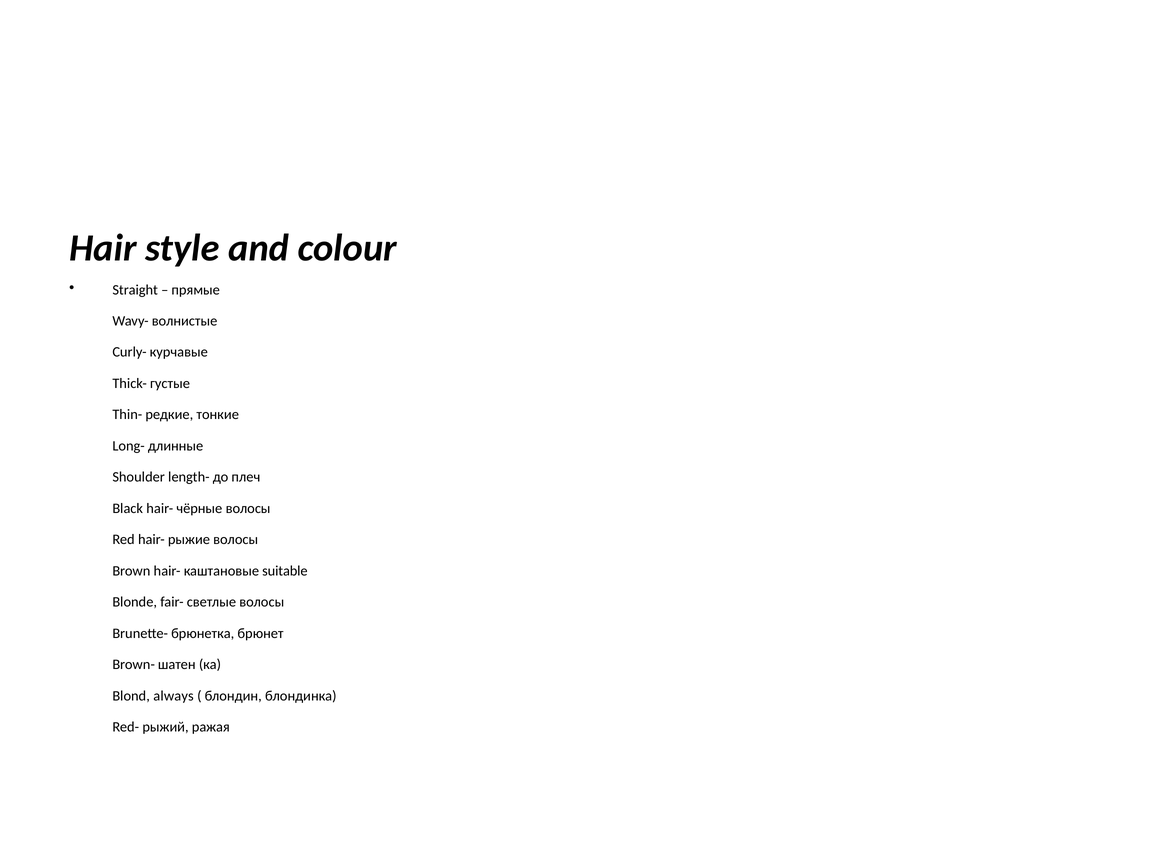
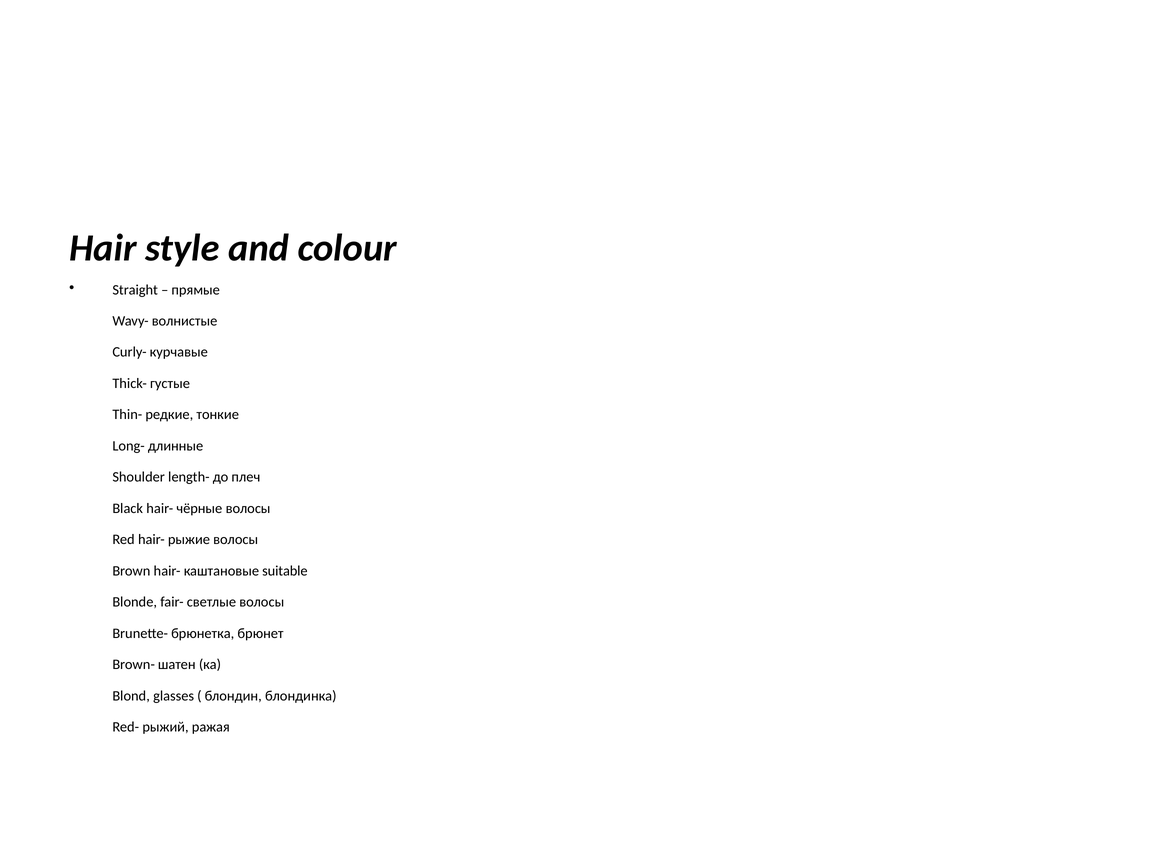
always: always -> glasses
